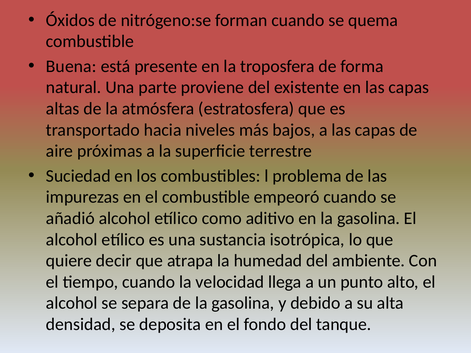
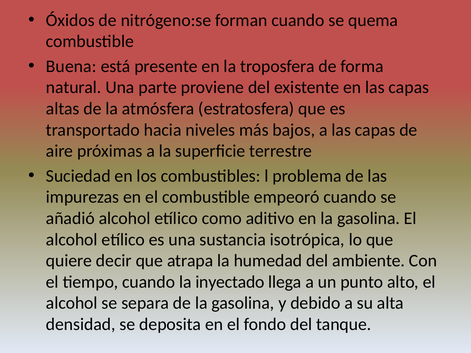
velocidad: velocidad -> inyectado
